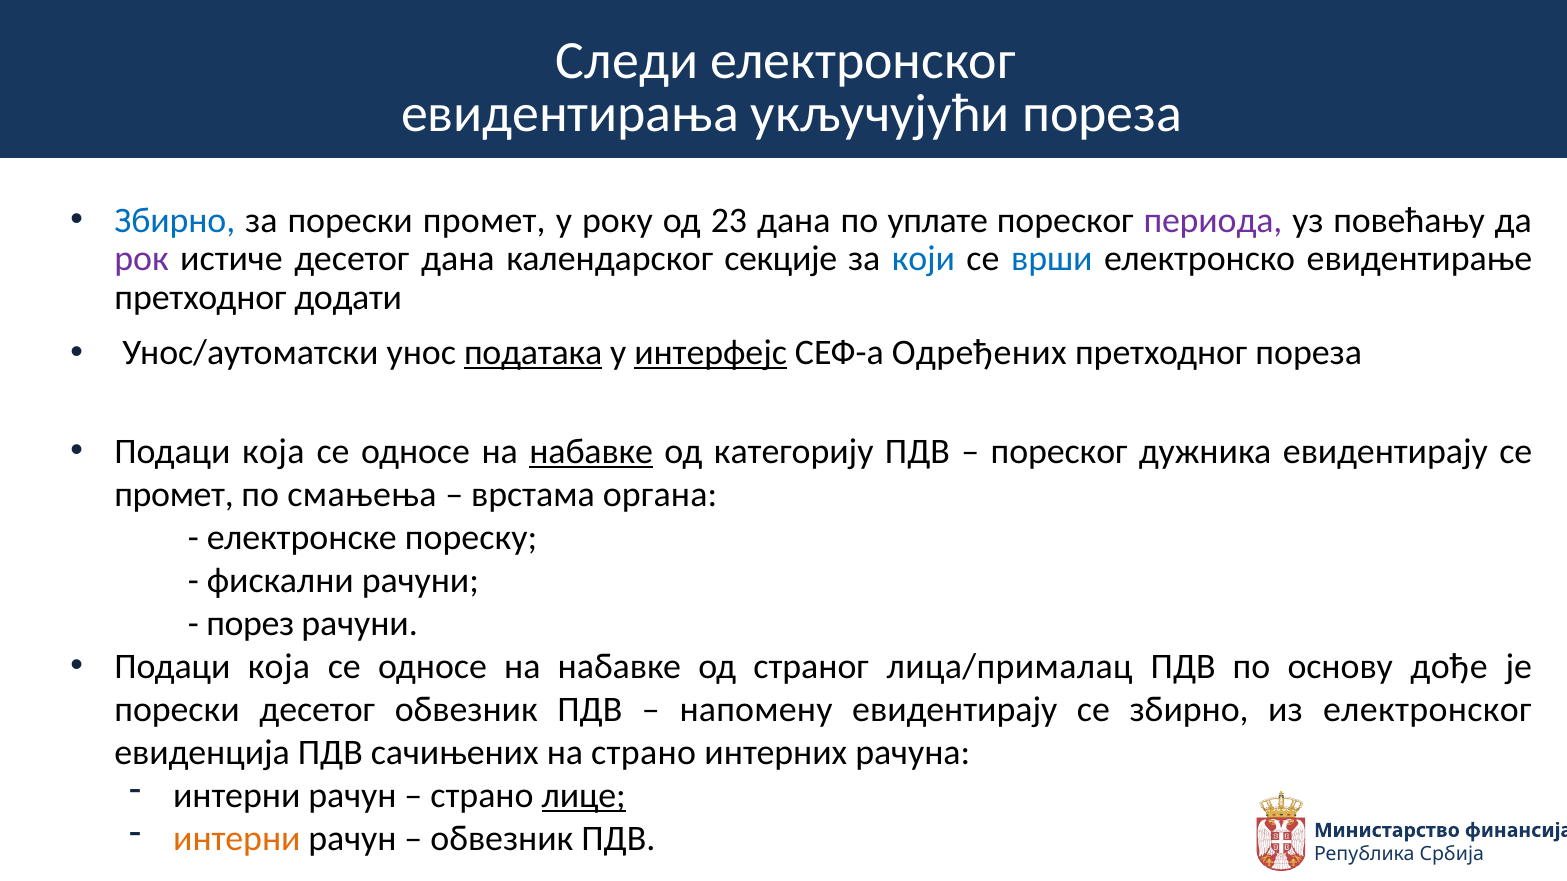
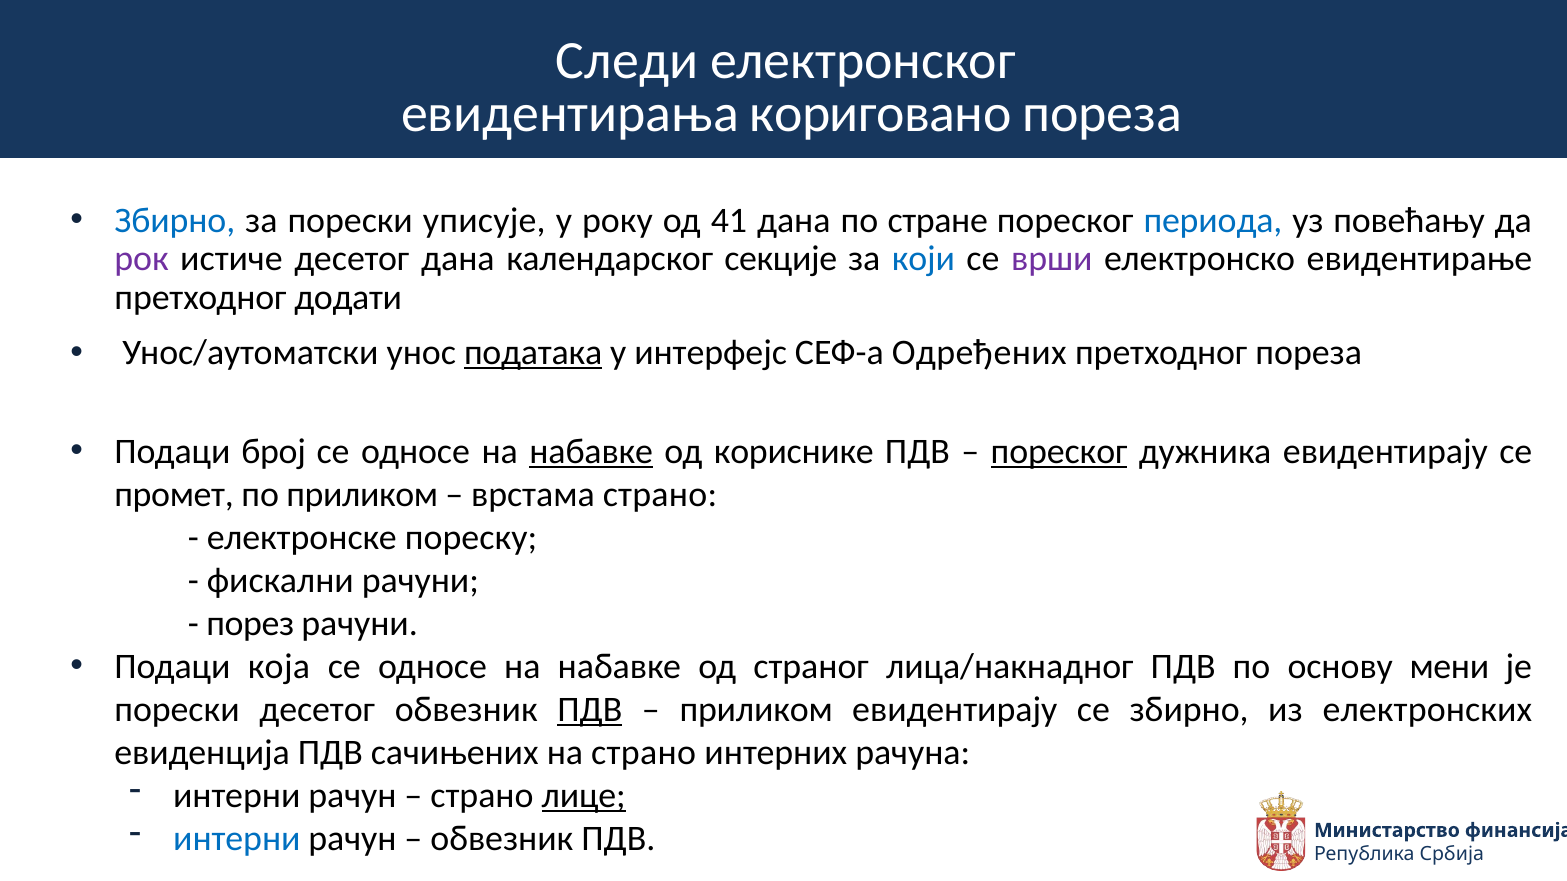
укључујући: укључујући -> кориговано
порески промет: промет -> уписује
23: 23 -> 41
уплате: уплате -> стране
периода colour: purple -> blue
врши colour: blue -> purple
интерфејс underline: present -> none
која at (273, 452): која -> број
категорију: категорију -> кориснике
пореског at (1059, 452) underline: none -> present
по смањења: смањења -> приликом
врстама органа: органа -> страно
лица/прималац: лица/прималац -> лица/накнадног
дође: дође -> мени
ПДВ at (590, 710) underline: none -> present
напомену at (756, 710): напомену -> приликом
eлeктрoнскoг: eлeктрoнскoг -> електронских
интерни at (237, 839) colour: orange -> blue
